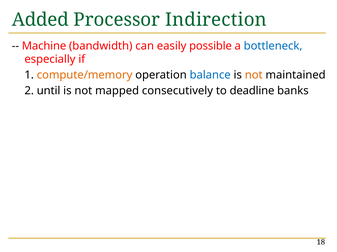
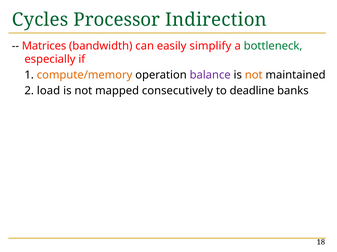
Added: Added -> Cycles
Machine: Machine -> Matrices
possible: possible -> simplify
bottleneck colour: blue -> green
balance colour: blue -> purple
until: until -> load
